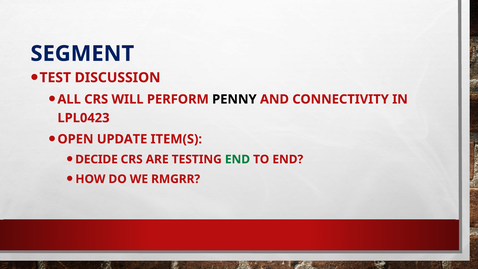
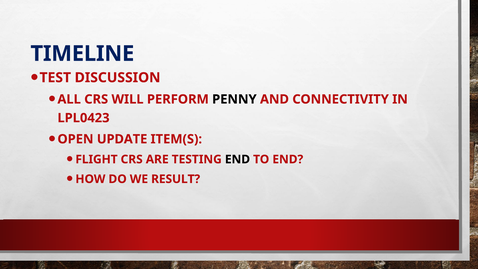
SEGMENT: SEGMENT -> TIMELINE
DECIDE: DECIDE -> FLIGHT
END at (237, 159) colour: green -> black
RMGRR: RMGRR -> RESULT
